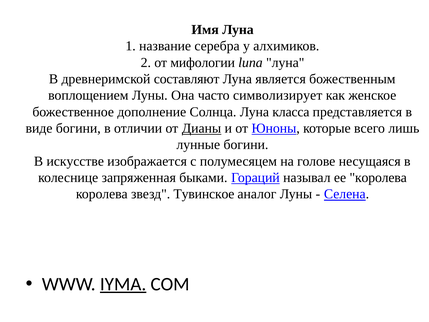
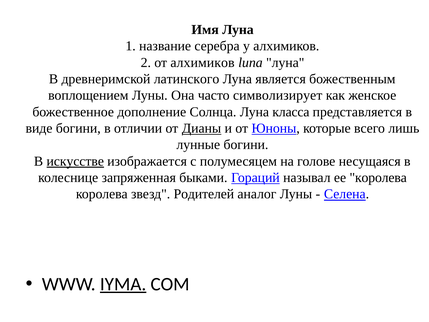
от мифологии: мифологии -> алхимиков
составляют: составляют -> латинского
искусстве underline: none -> present
Тувинское: Тувинское -> Родителей
